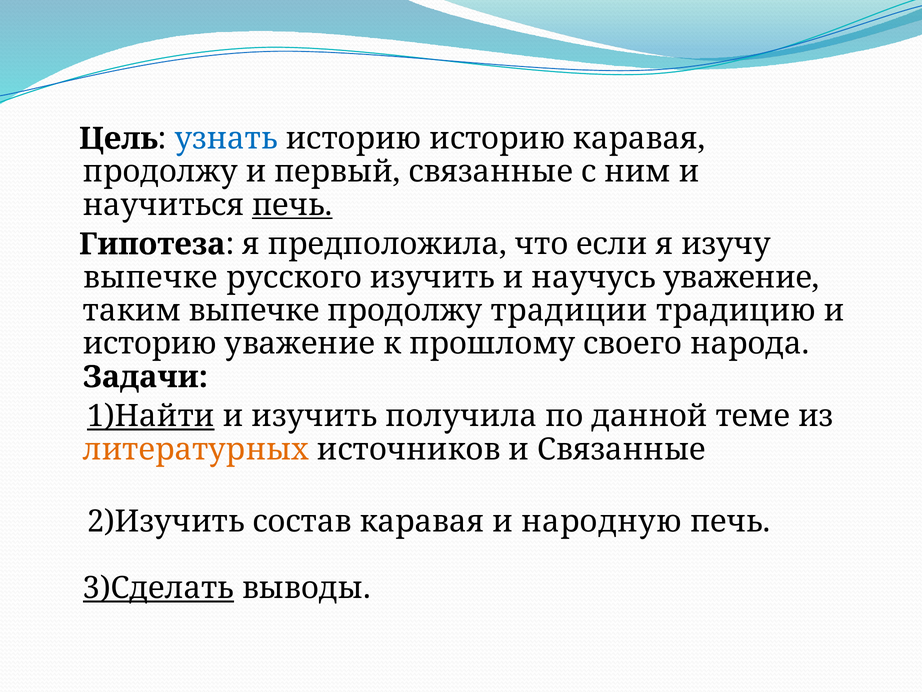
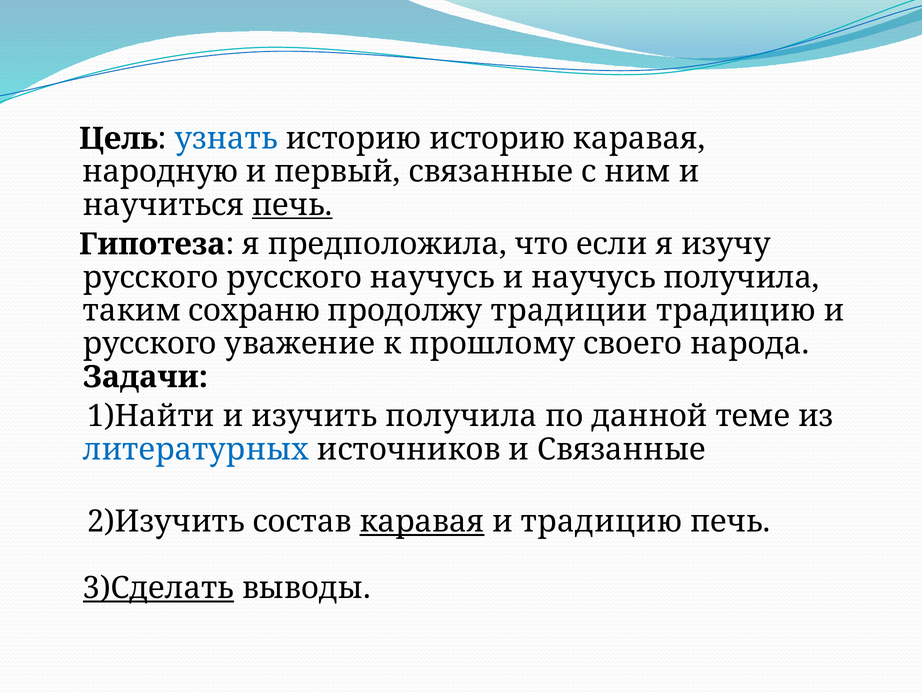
продолжу at (160, 172): продолжу -> народную
выпечке at (150, 277): выпечке -> русского
русского изучить: изучить -> научусь
научусь уважение: уважение -> получила
таким выпечке: выпечке -> сохраню
историю at (150, 344): историю -> русского
1)Найти underline: present -> none
литературных colour: orange -> blue
каравая at (422, 521) underline: none -> present
и народную: народную -> традицию
